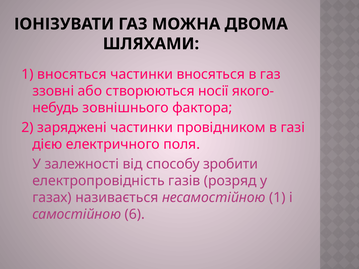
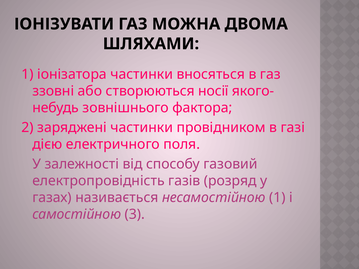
1 вносяться: вносяться -> іонізатора
зробити: зробити -> газовий
6: 6 -> 3
